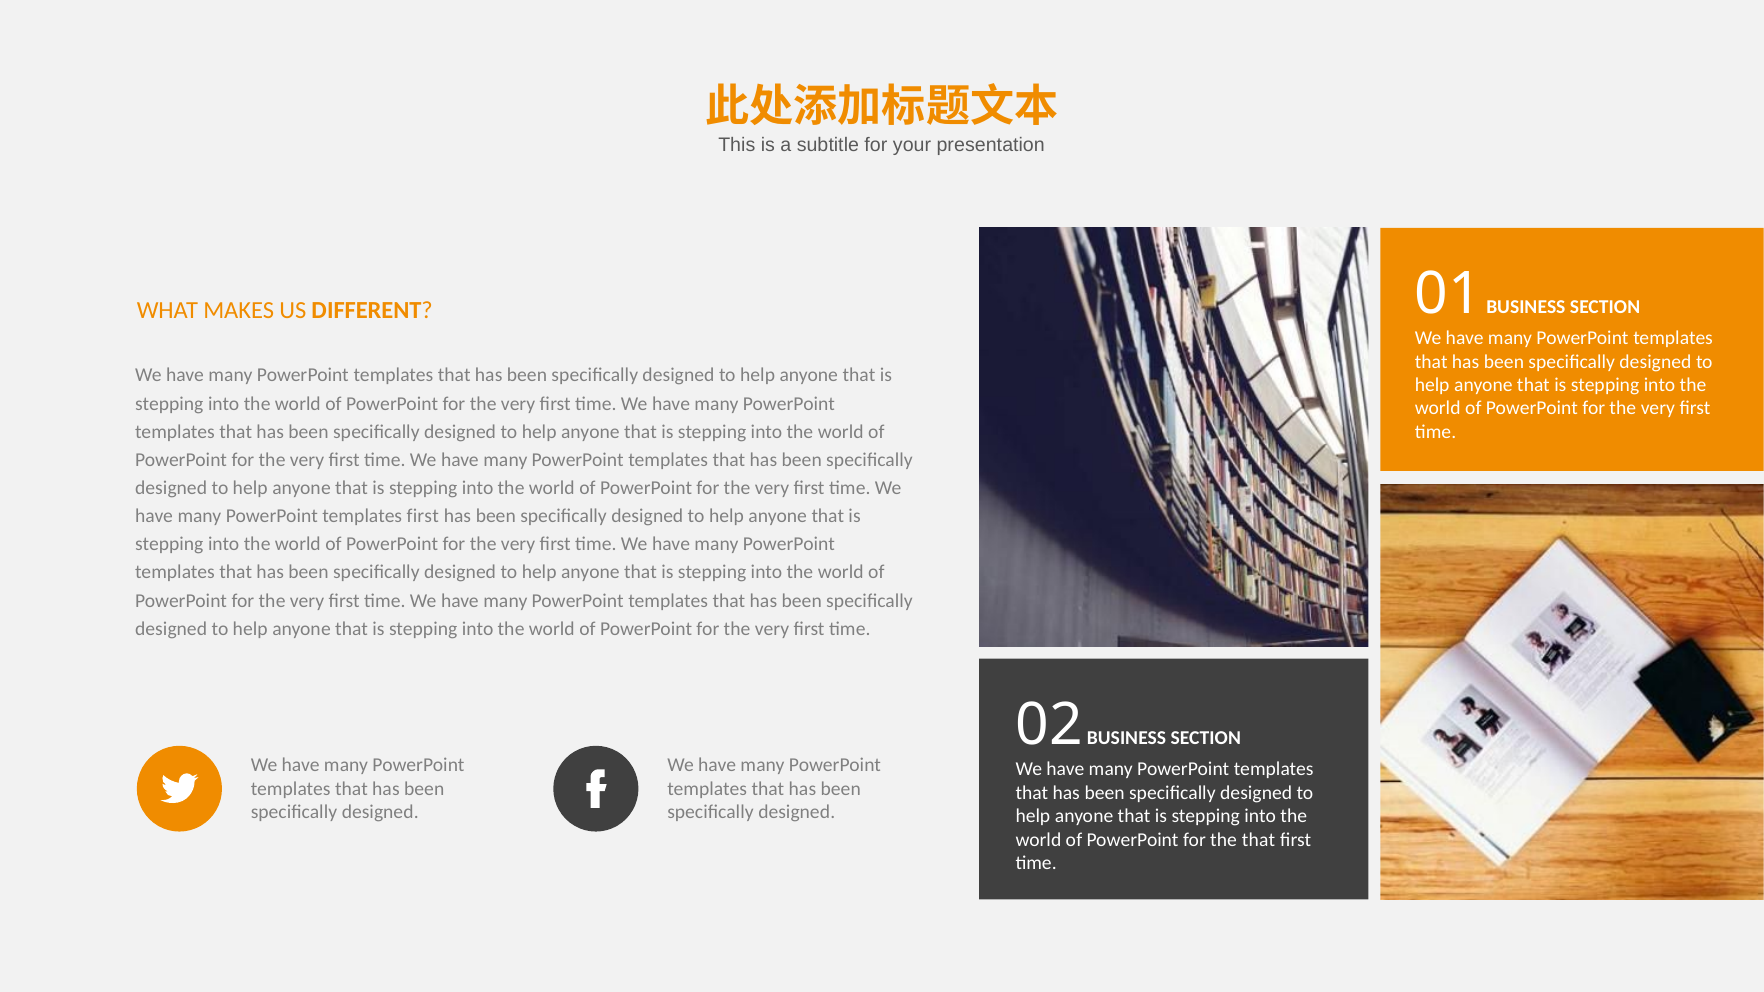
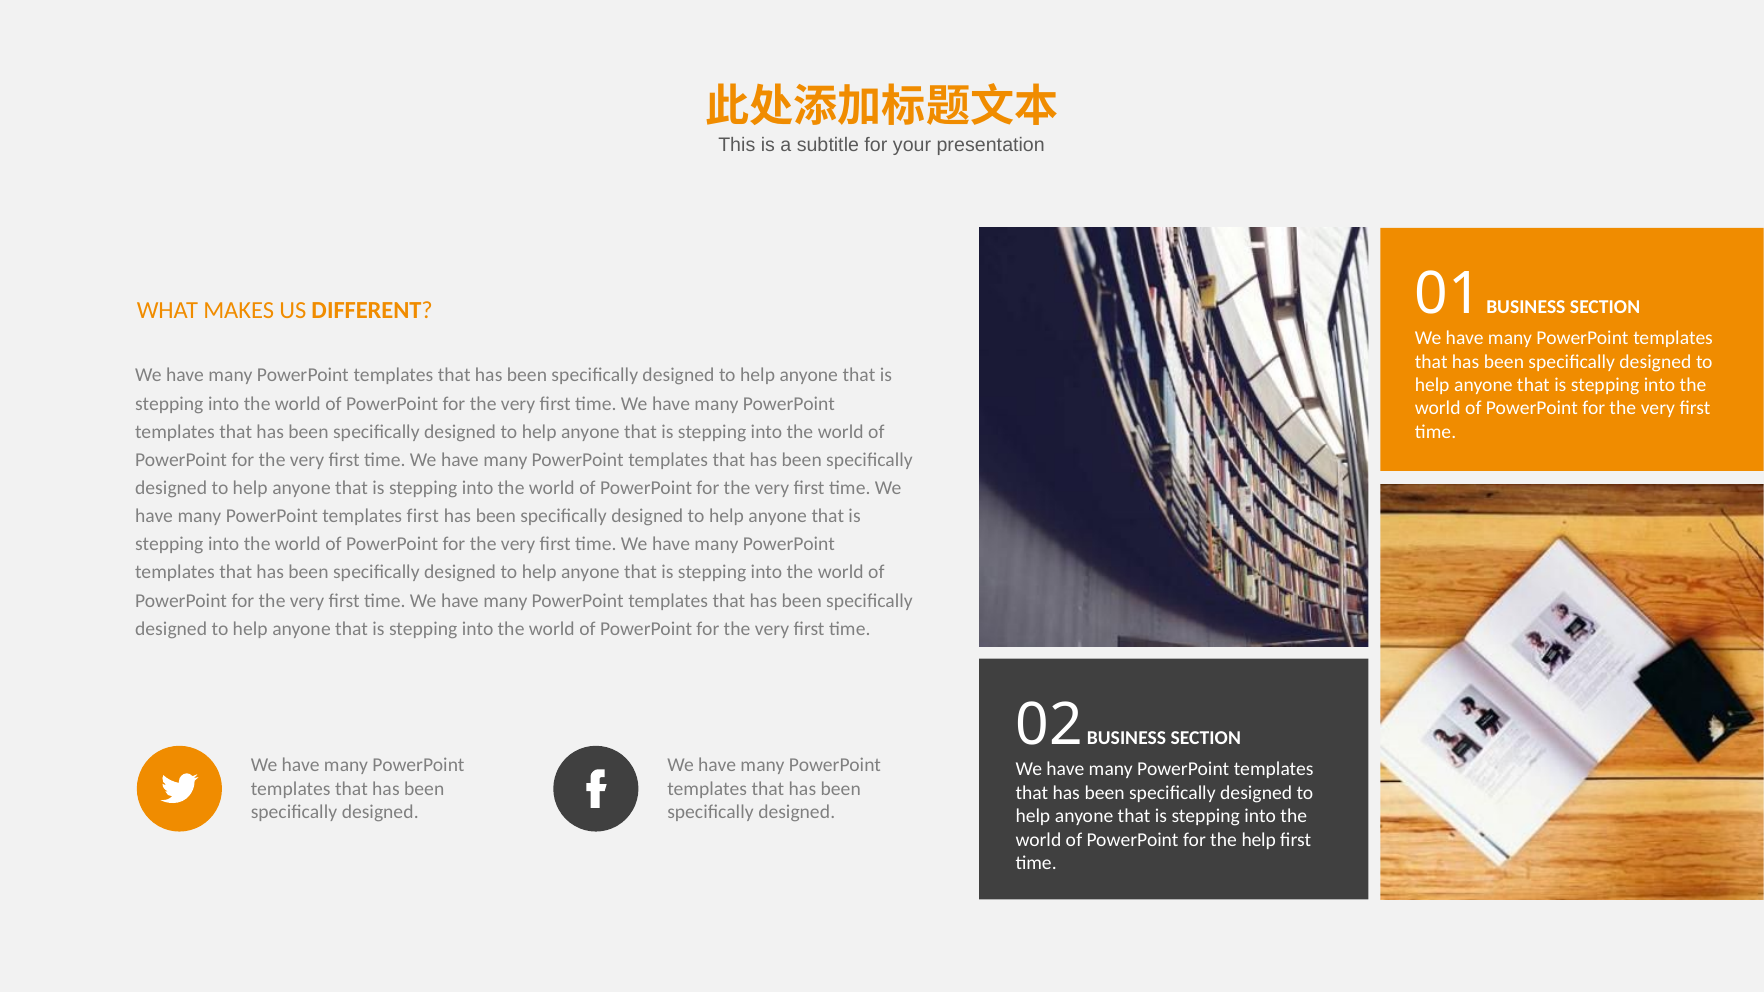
the that: that -> help
